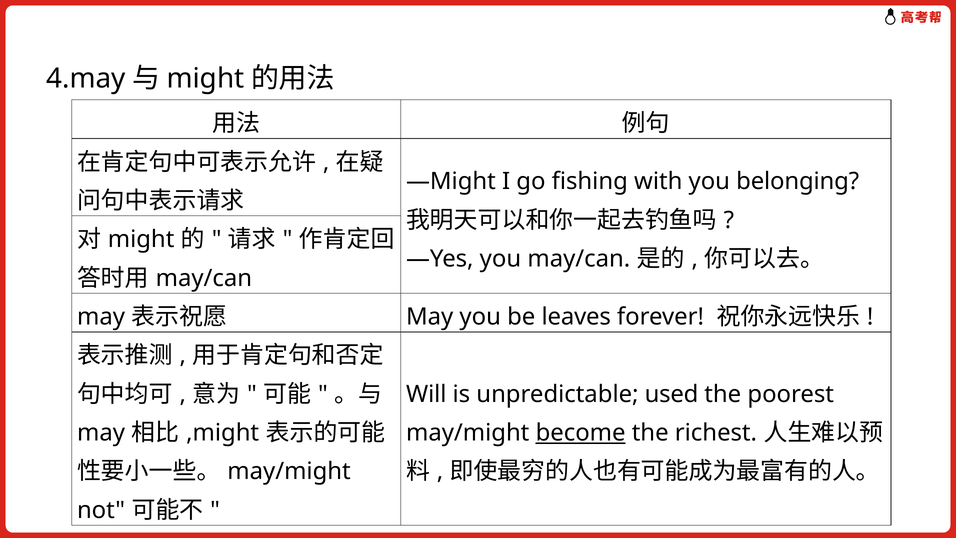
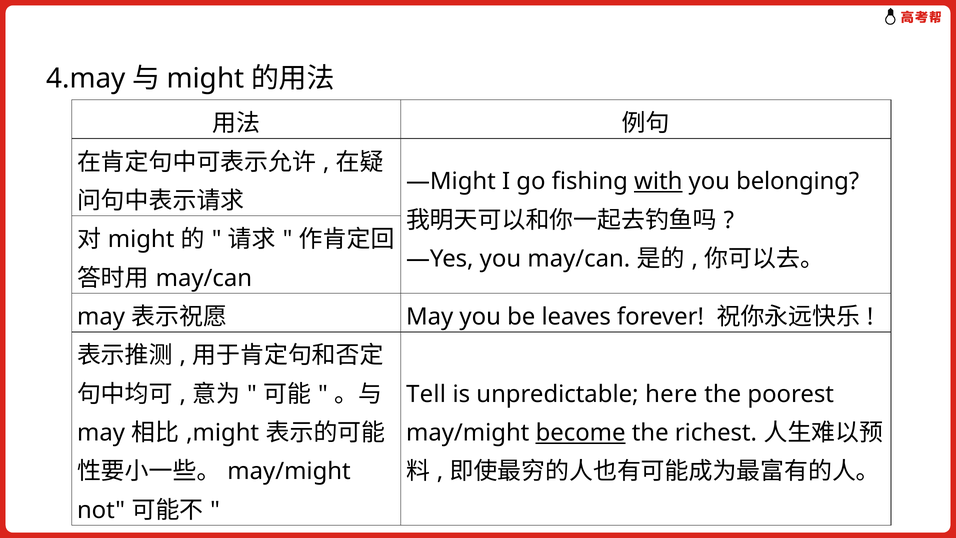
with underline: none -> present
Will: Will -> Tell
used: used -> here
